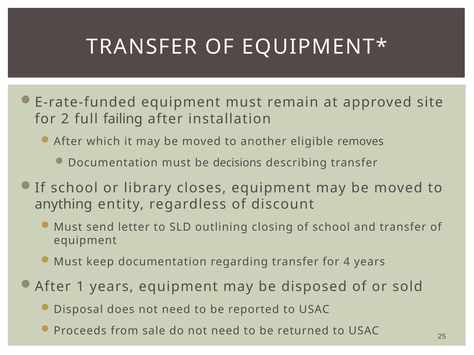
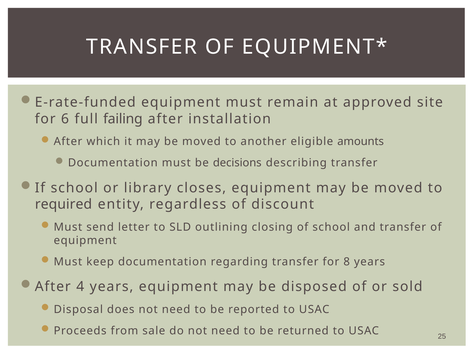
2: 2 -> 6
removes: removes -> amounts
anything: anything -> required
4: 4 -> 8
1: 1 -> 4
